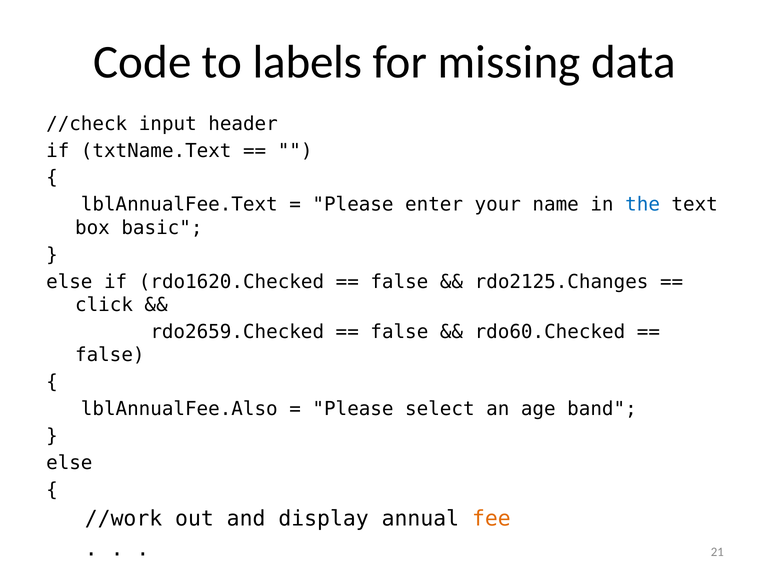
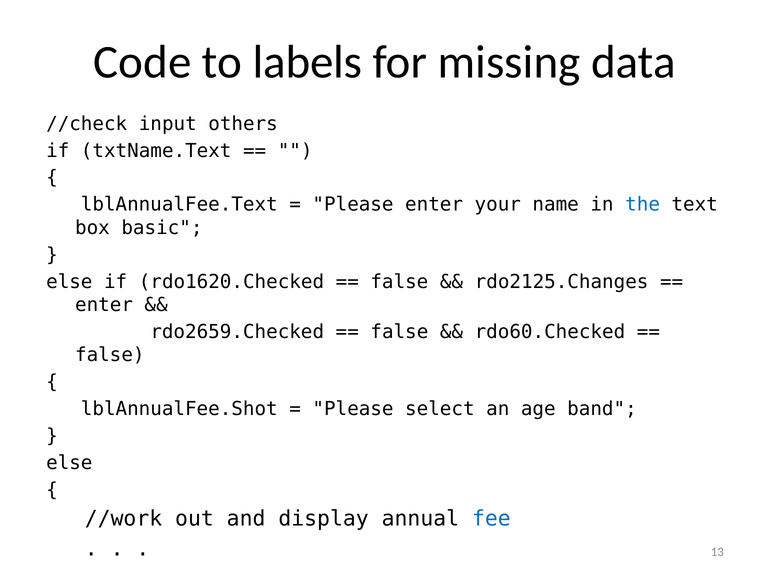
header: header -> others
click at (104, 305): click -> enter
lblAnnualFee.Also: lblAnnualFee.Also -> lblAnnualFee.Shot
fee colour: orange -> blue
21: 21 -> 13
